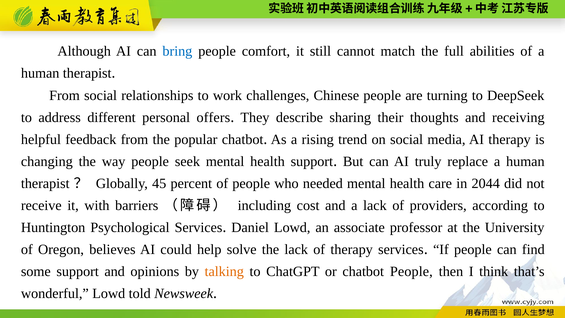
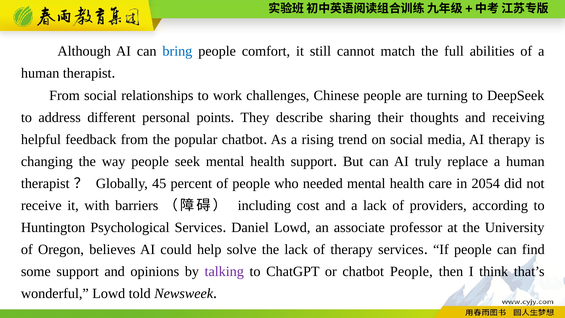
offers: offers -> points
2044: 2044 -> 2054
talking colour: orange -> purple
